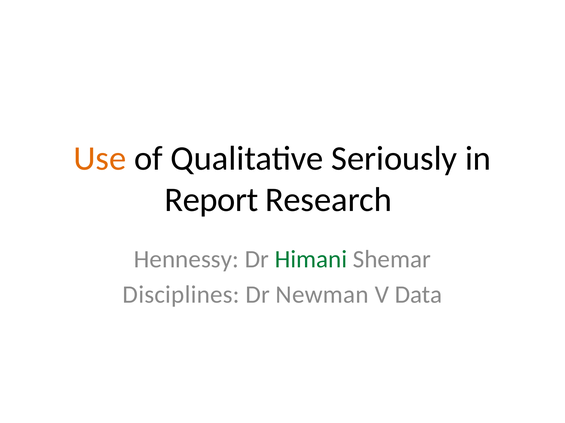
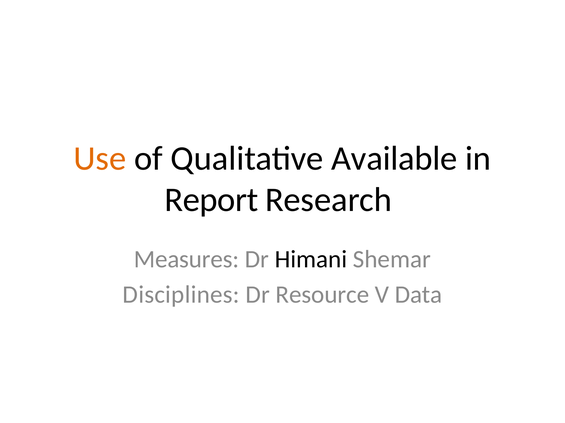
Seriously: Seriously -> Available
Hennessy: Hennessy -> Measures
Himani colour: green -> black
Newman: Newman -> Resource
